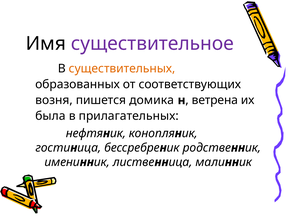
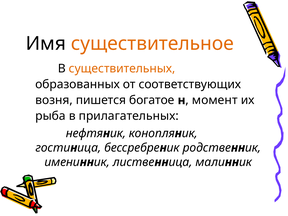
существительное colour: purple -> orange
домика: домика -> богатое
ветрена: ветрена -> момент
была: была -> рыба
